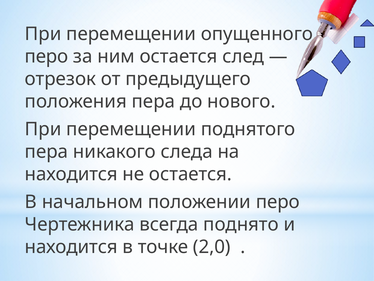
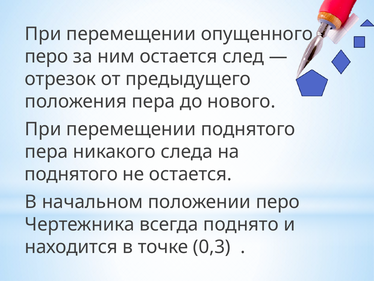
находится at (71, 174): находится -> поднятого
2,0: 2,0 -> 0,3
